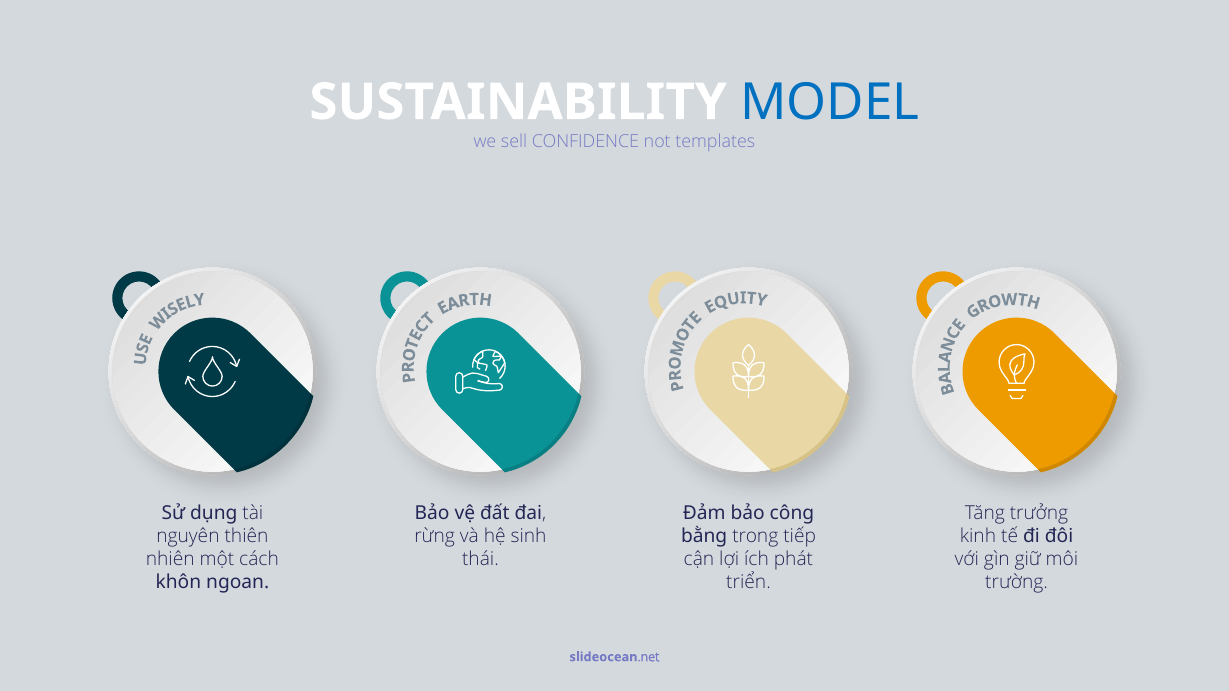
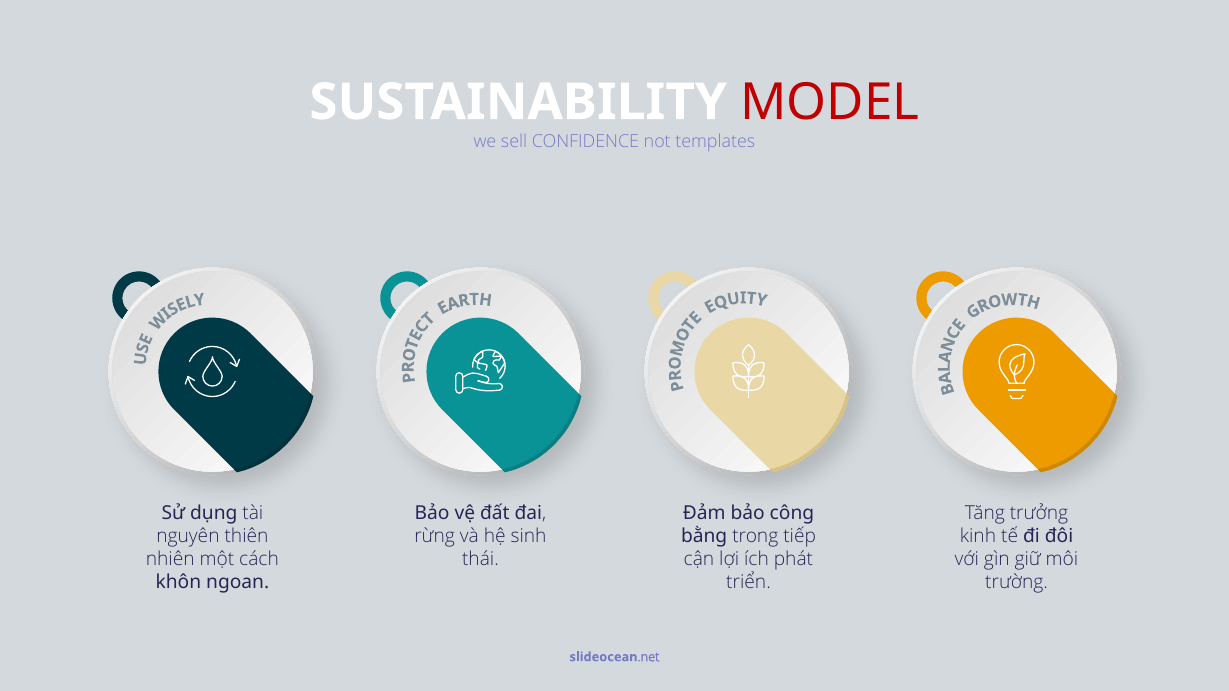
MODEL colour: blue -> red
